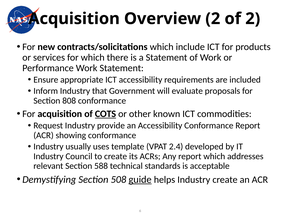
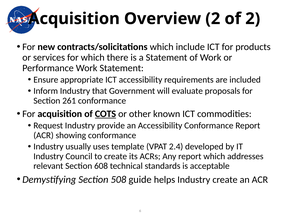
808: 808 -> 261
588: 588 -> 608
guide underline: present -> none
